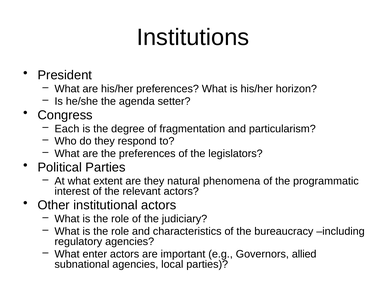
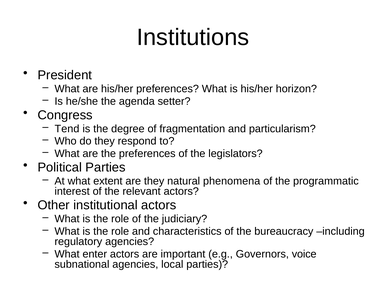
Each: Each -> Tend
allied: allied -> voice
